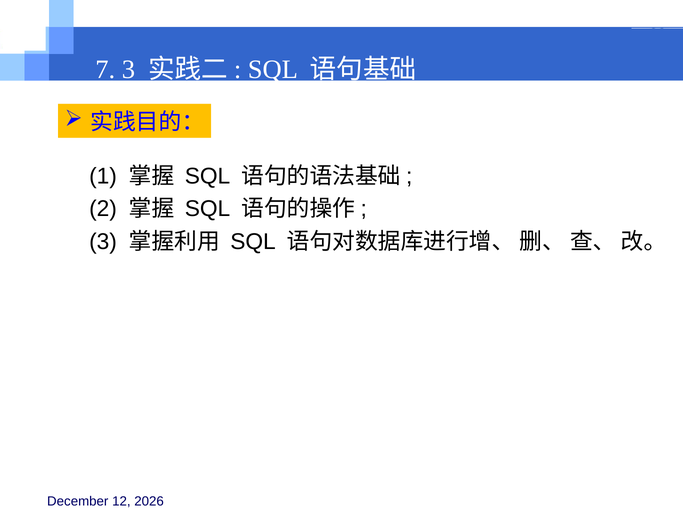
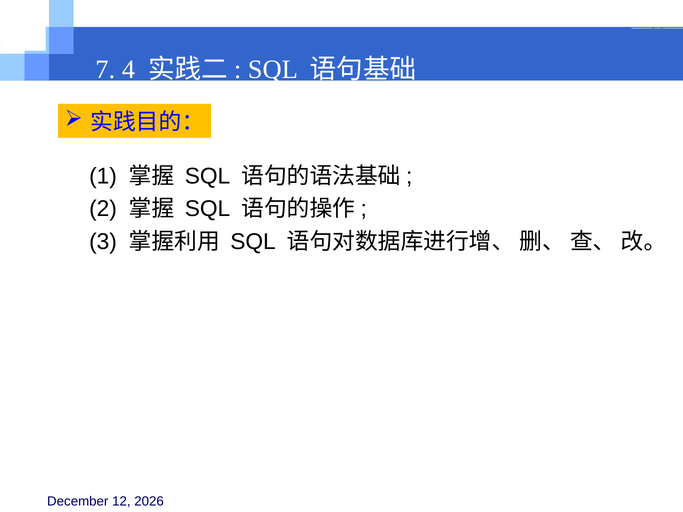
7 3: 3 -> 4
